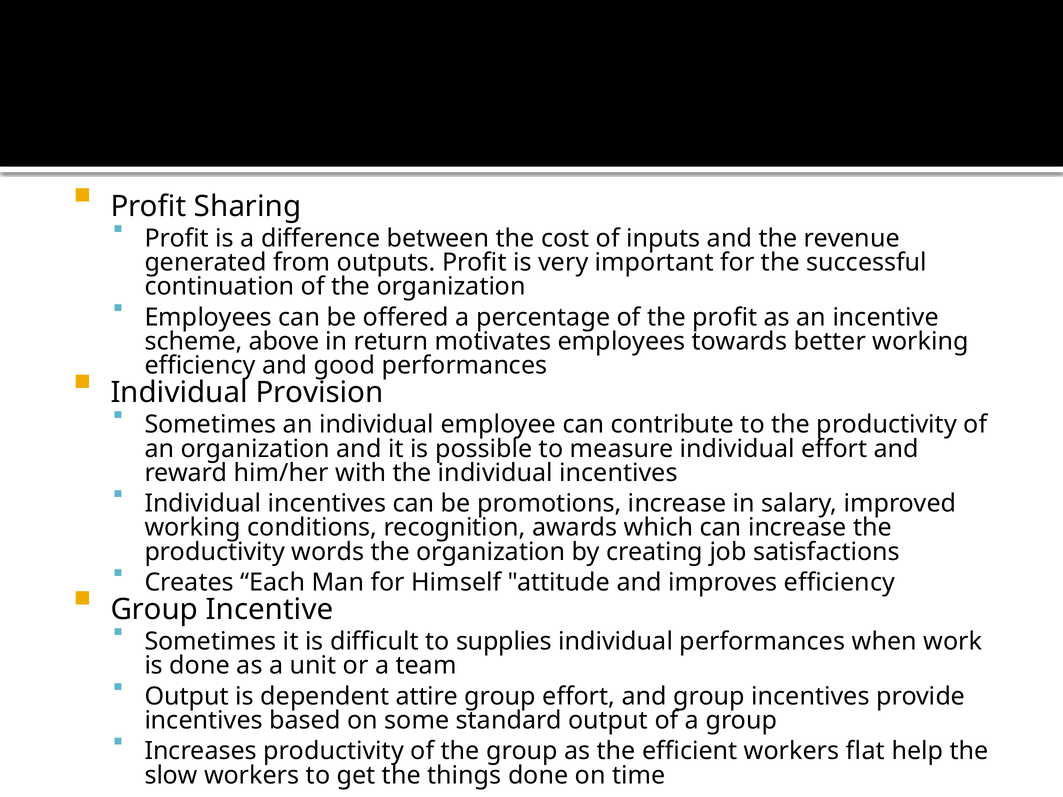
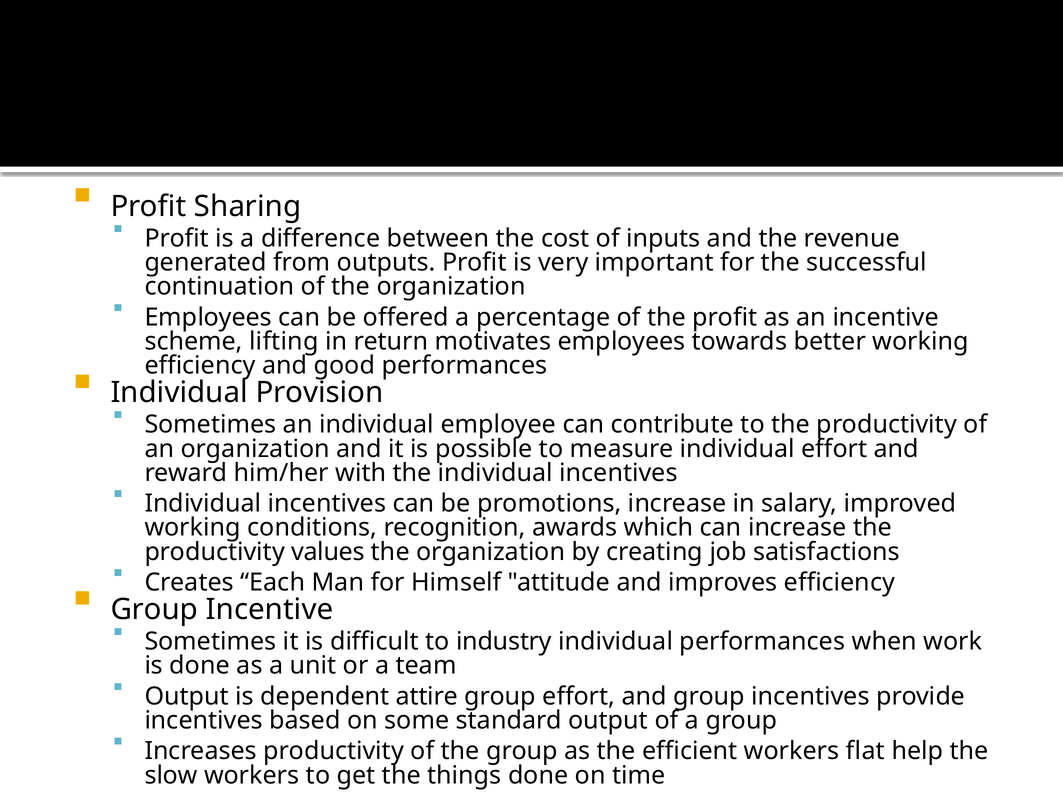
above: above -> lifting
words: words -> values
supplies: supplies -> industry
